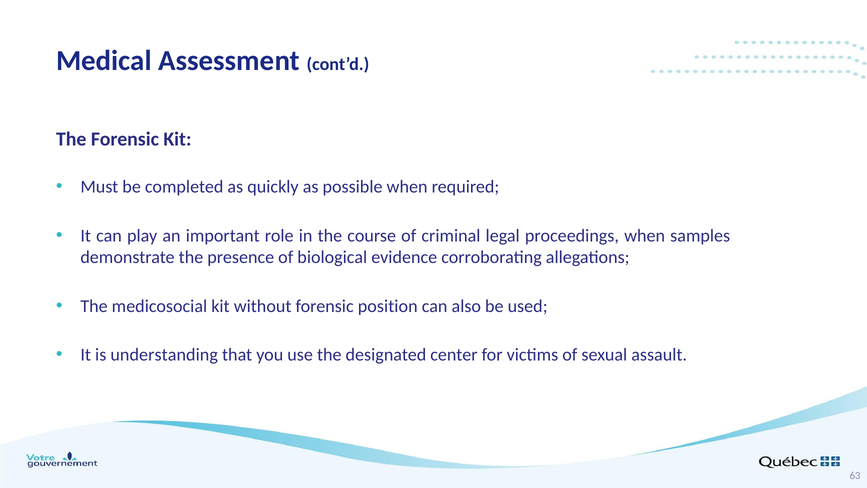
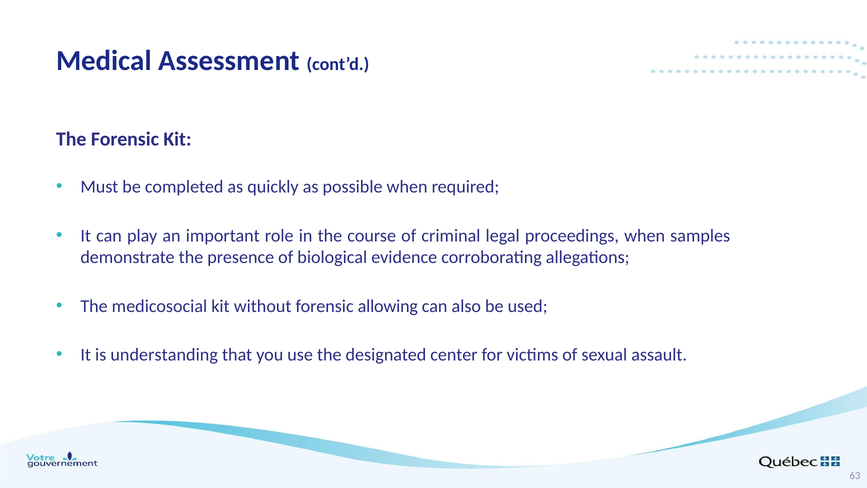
position: position -> allowing
